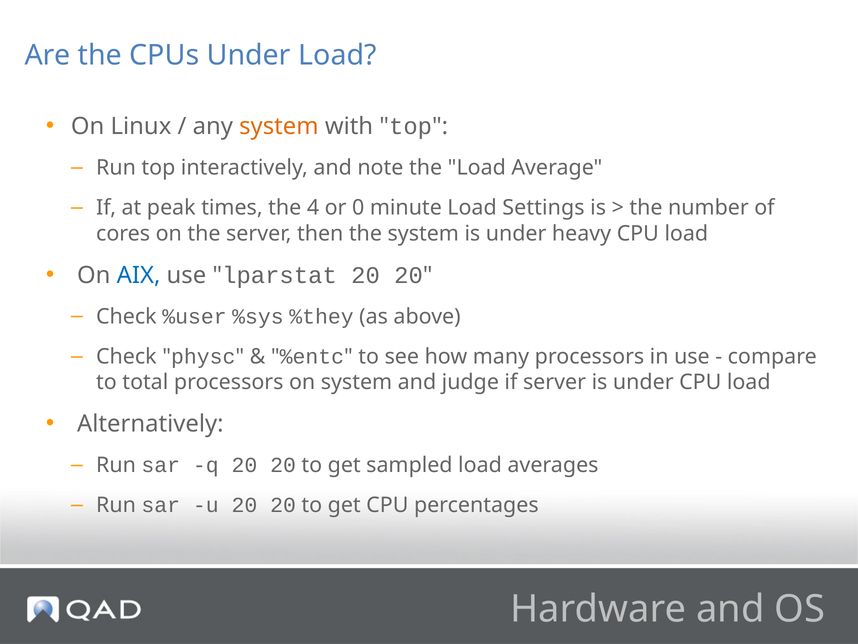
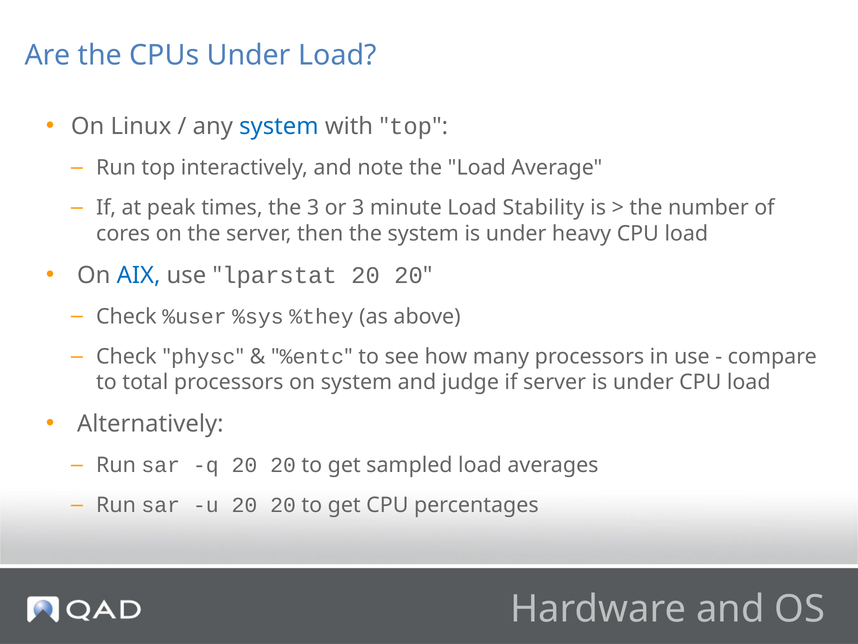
system at (279, 126) colour: orange -> blue
the 4: 4 -> 3
or 0: 0 -> 3
Settings: Settings -> Stability
